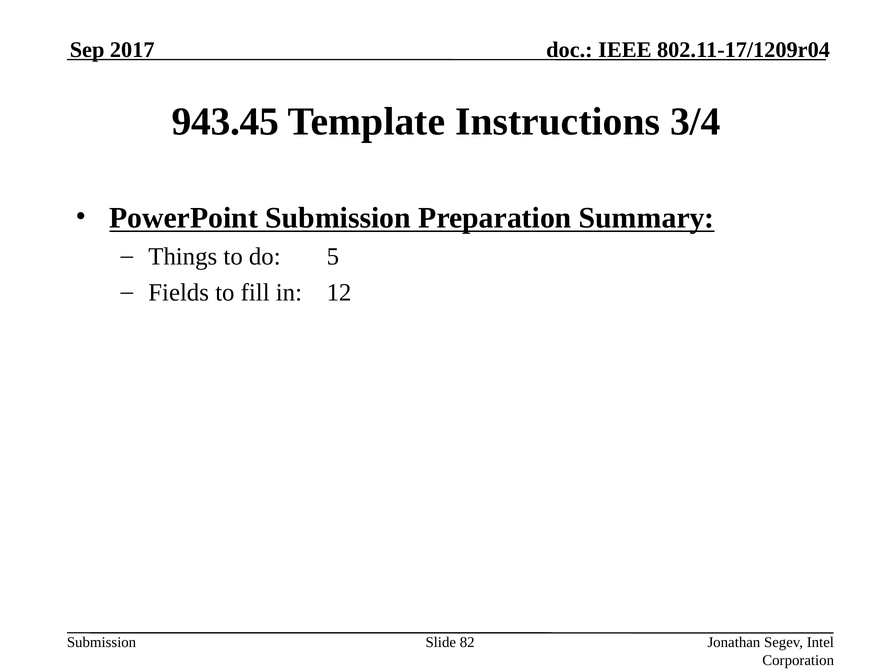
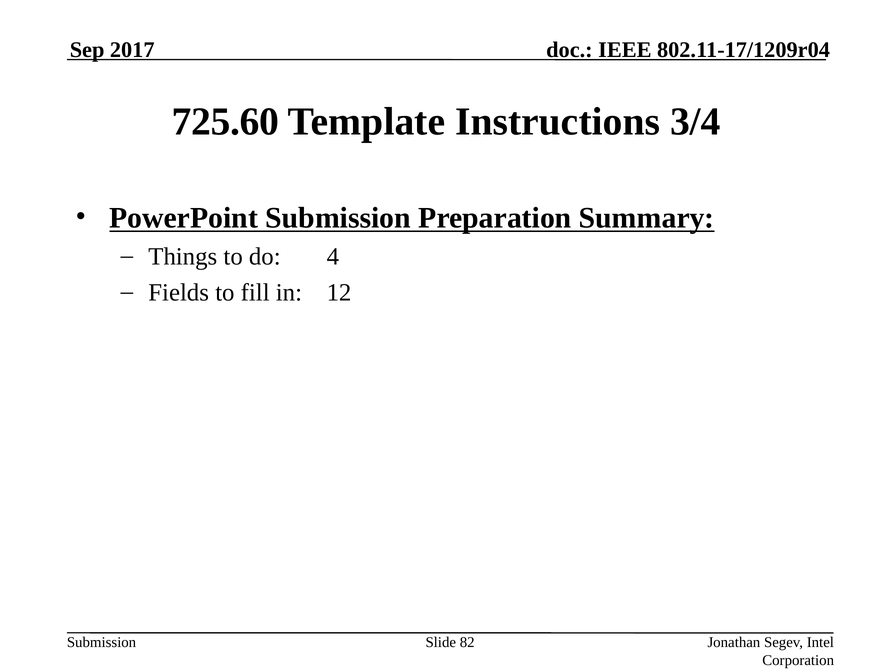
943.45: 943.45 -> 725.60
5: 5 -> 4
